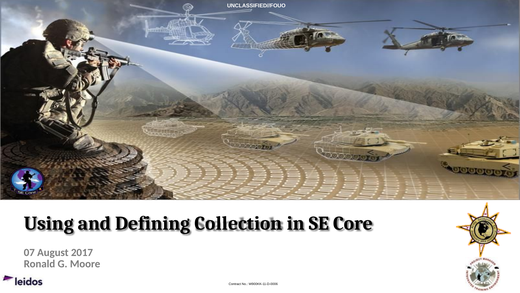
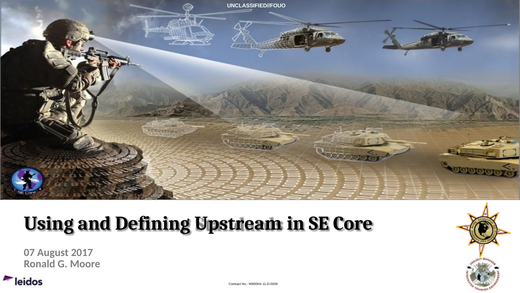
Collection: Collection -> Upstream
